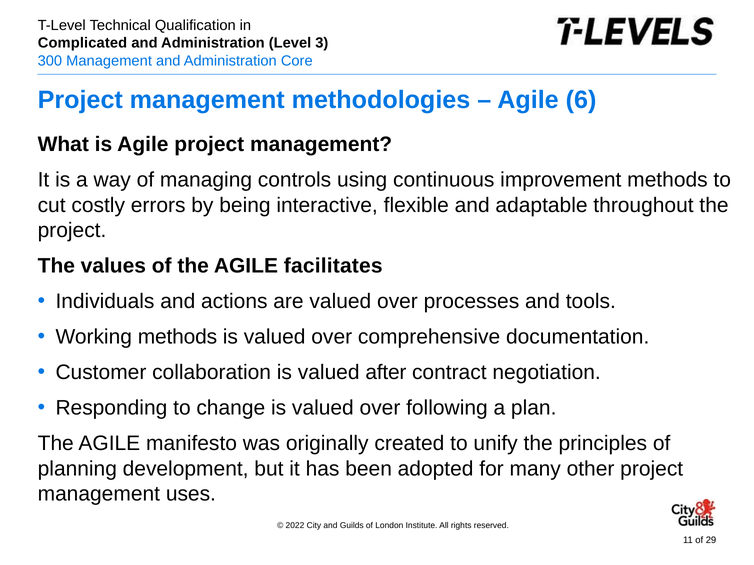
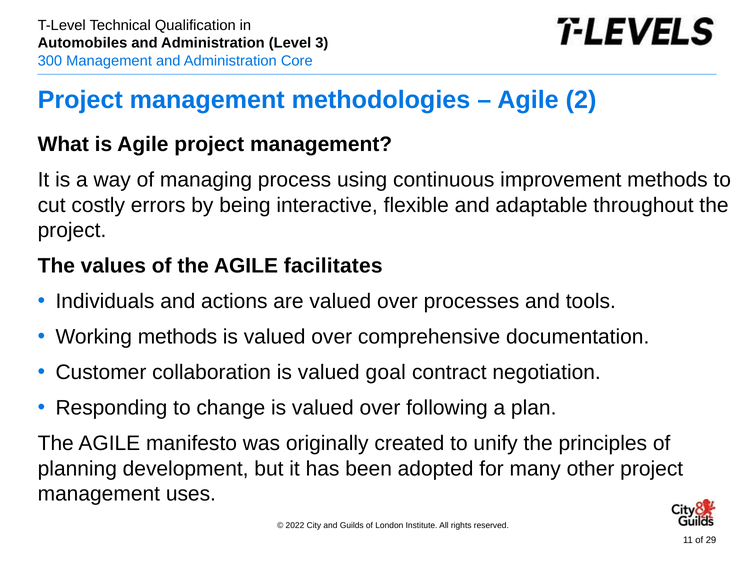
Complicated: Complicated -> Automobiles
6: 6 -> 2
controls: controls -> process
after: after -> goal
